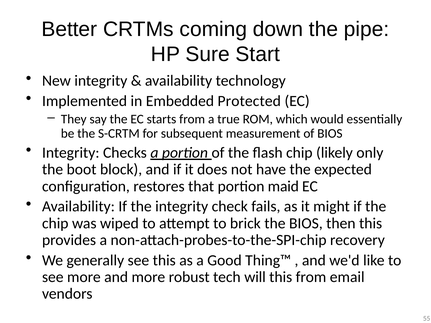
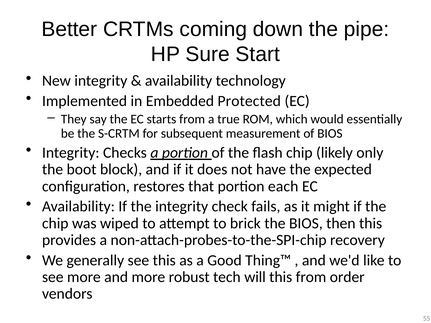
maid: maid -> each
email: email -> order
